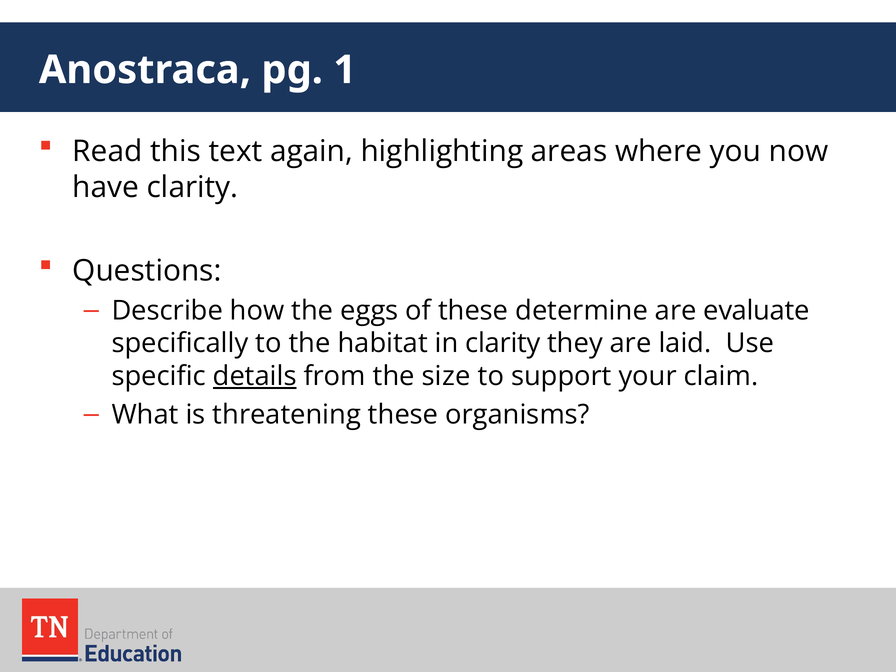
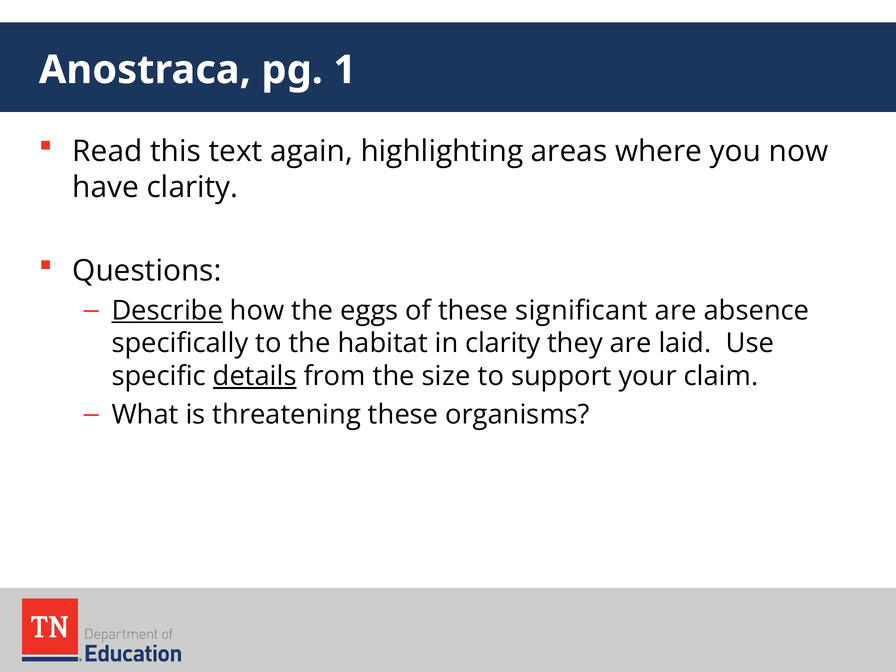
Describe underline: none -> present
determine: determine -> significant
evaluate: evaluate -> absence
